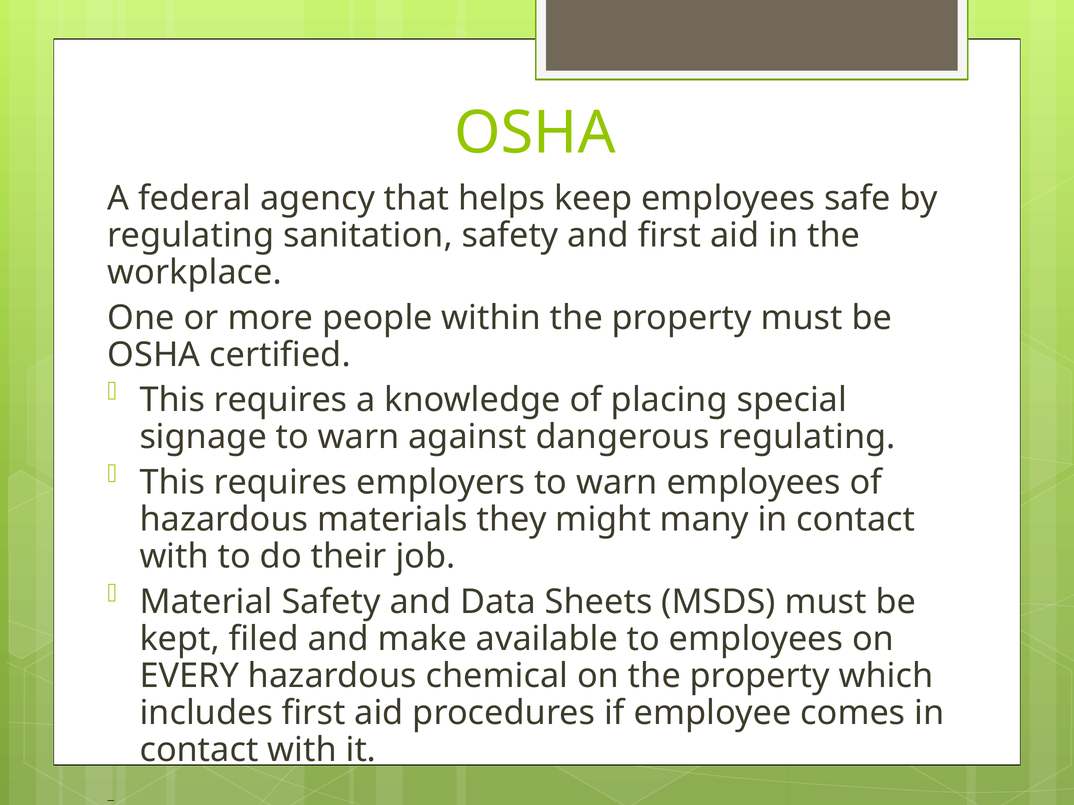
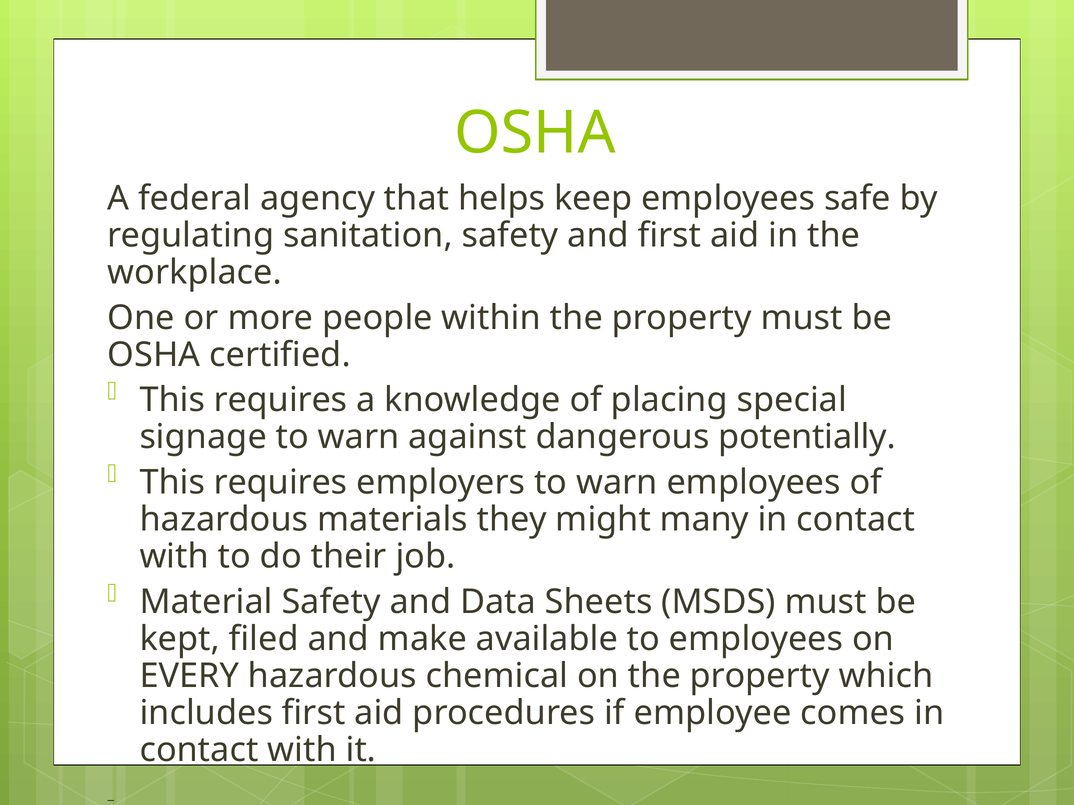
dangerous regulating: regulating -> potentially
